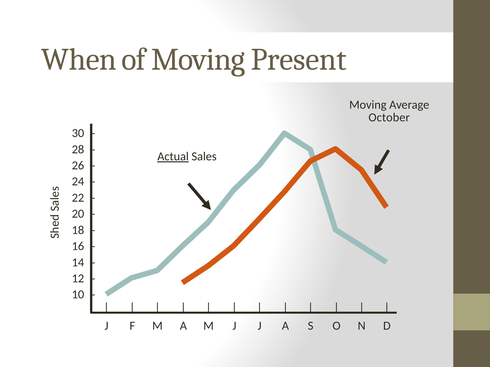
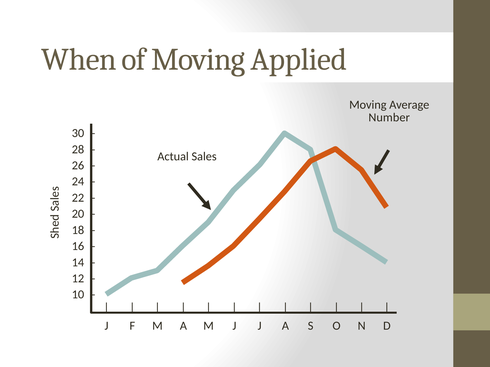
Present: Present -> Applied
October: October -> Number
Actual underline: present -> none
